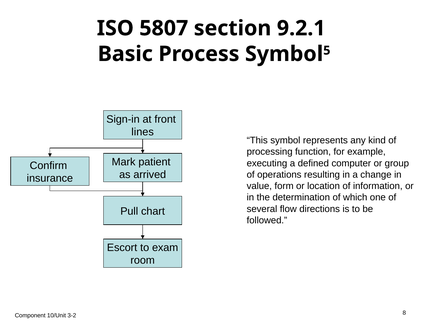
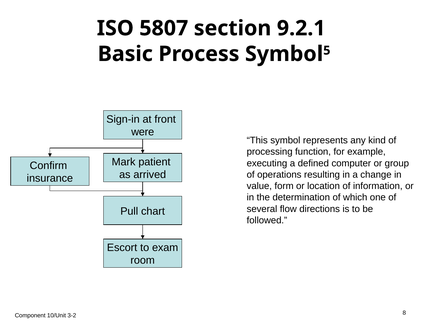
lines: lines -> were
